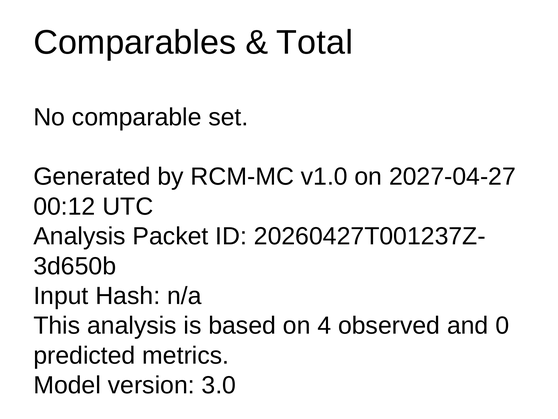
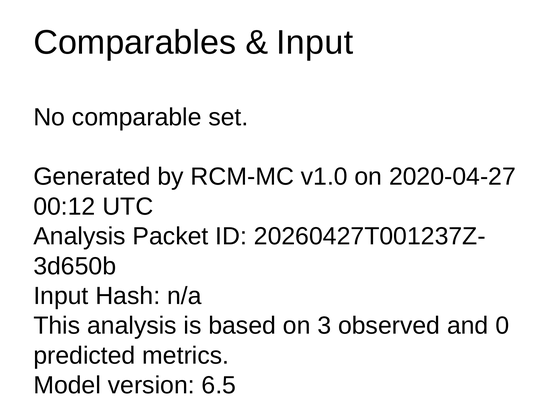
Total at (315, 42): Total -> Input
2027-04-27: 2027-04-27 -> 2020-04-27
4: 4 -> 3
3.0: 3.0 -> 6.5
